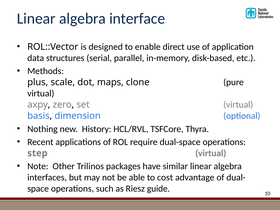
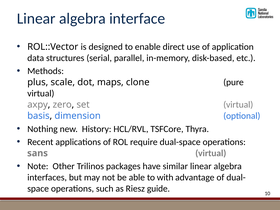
step: step -> sans
cost: cost -> with
